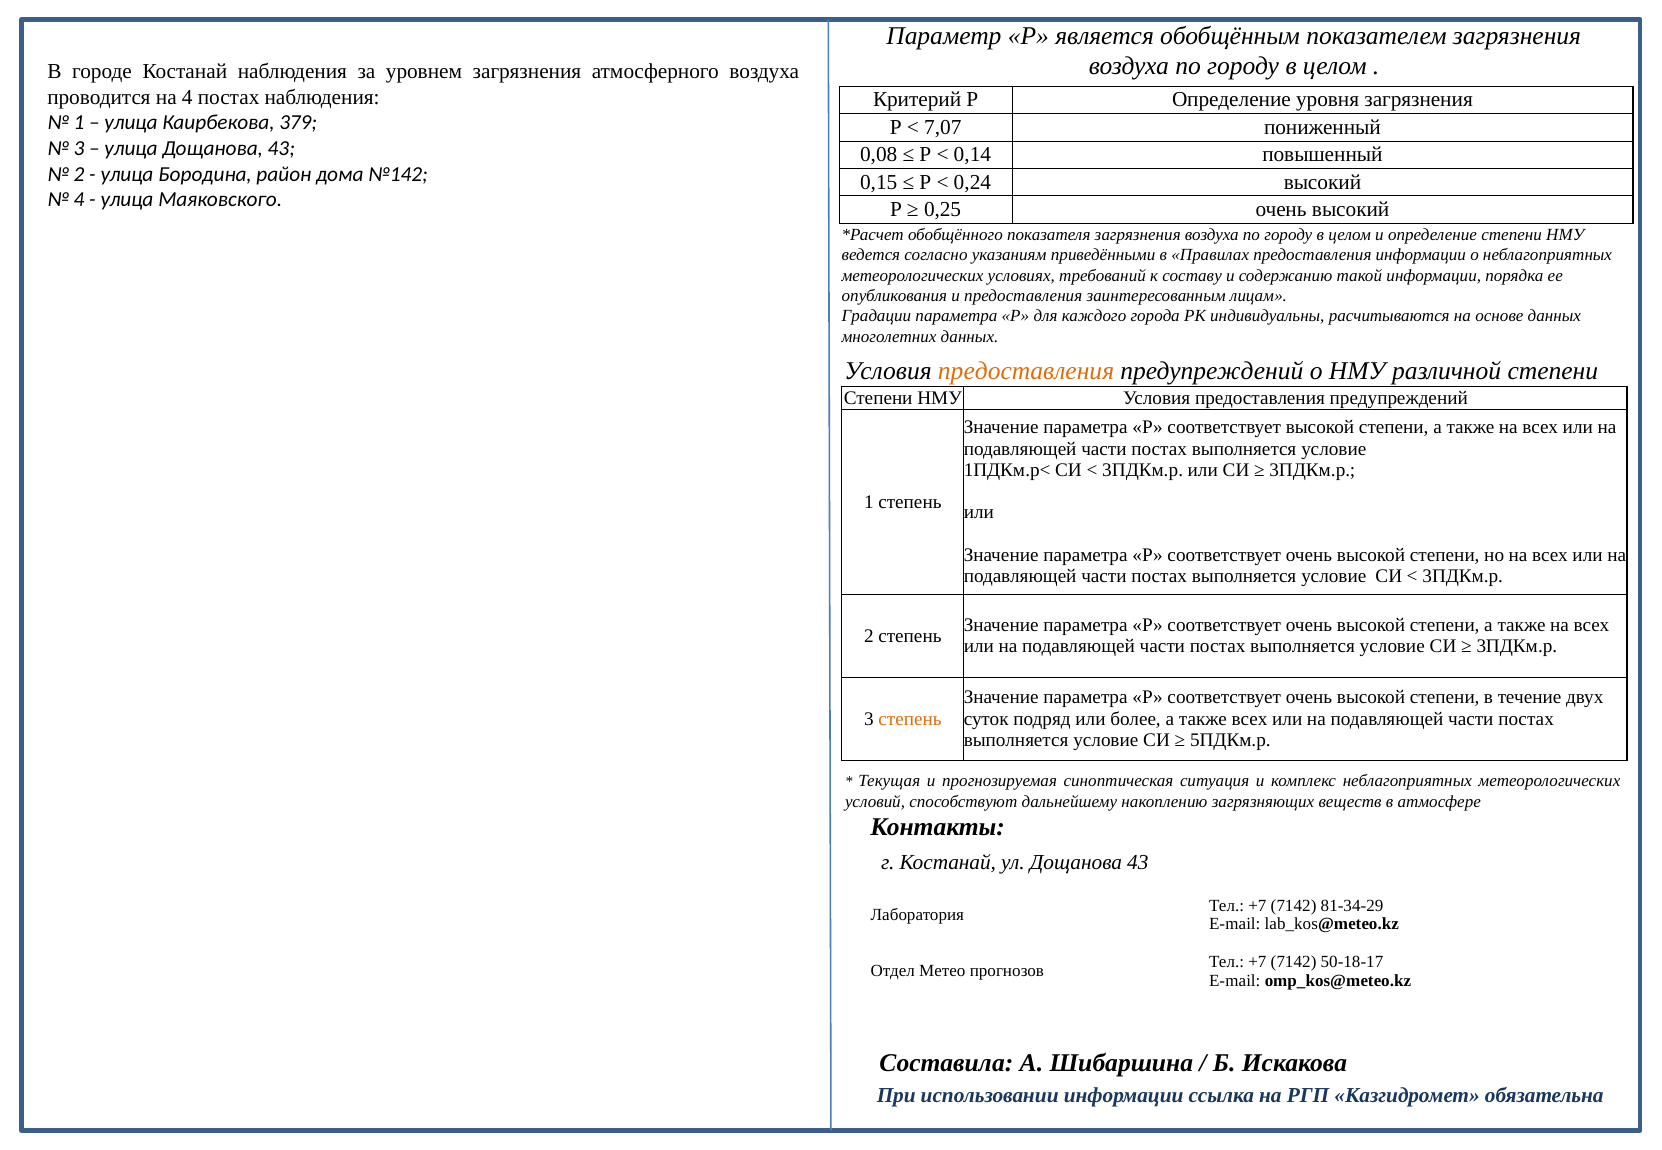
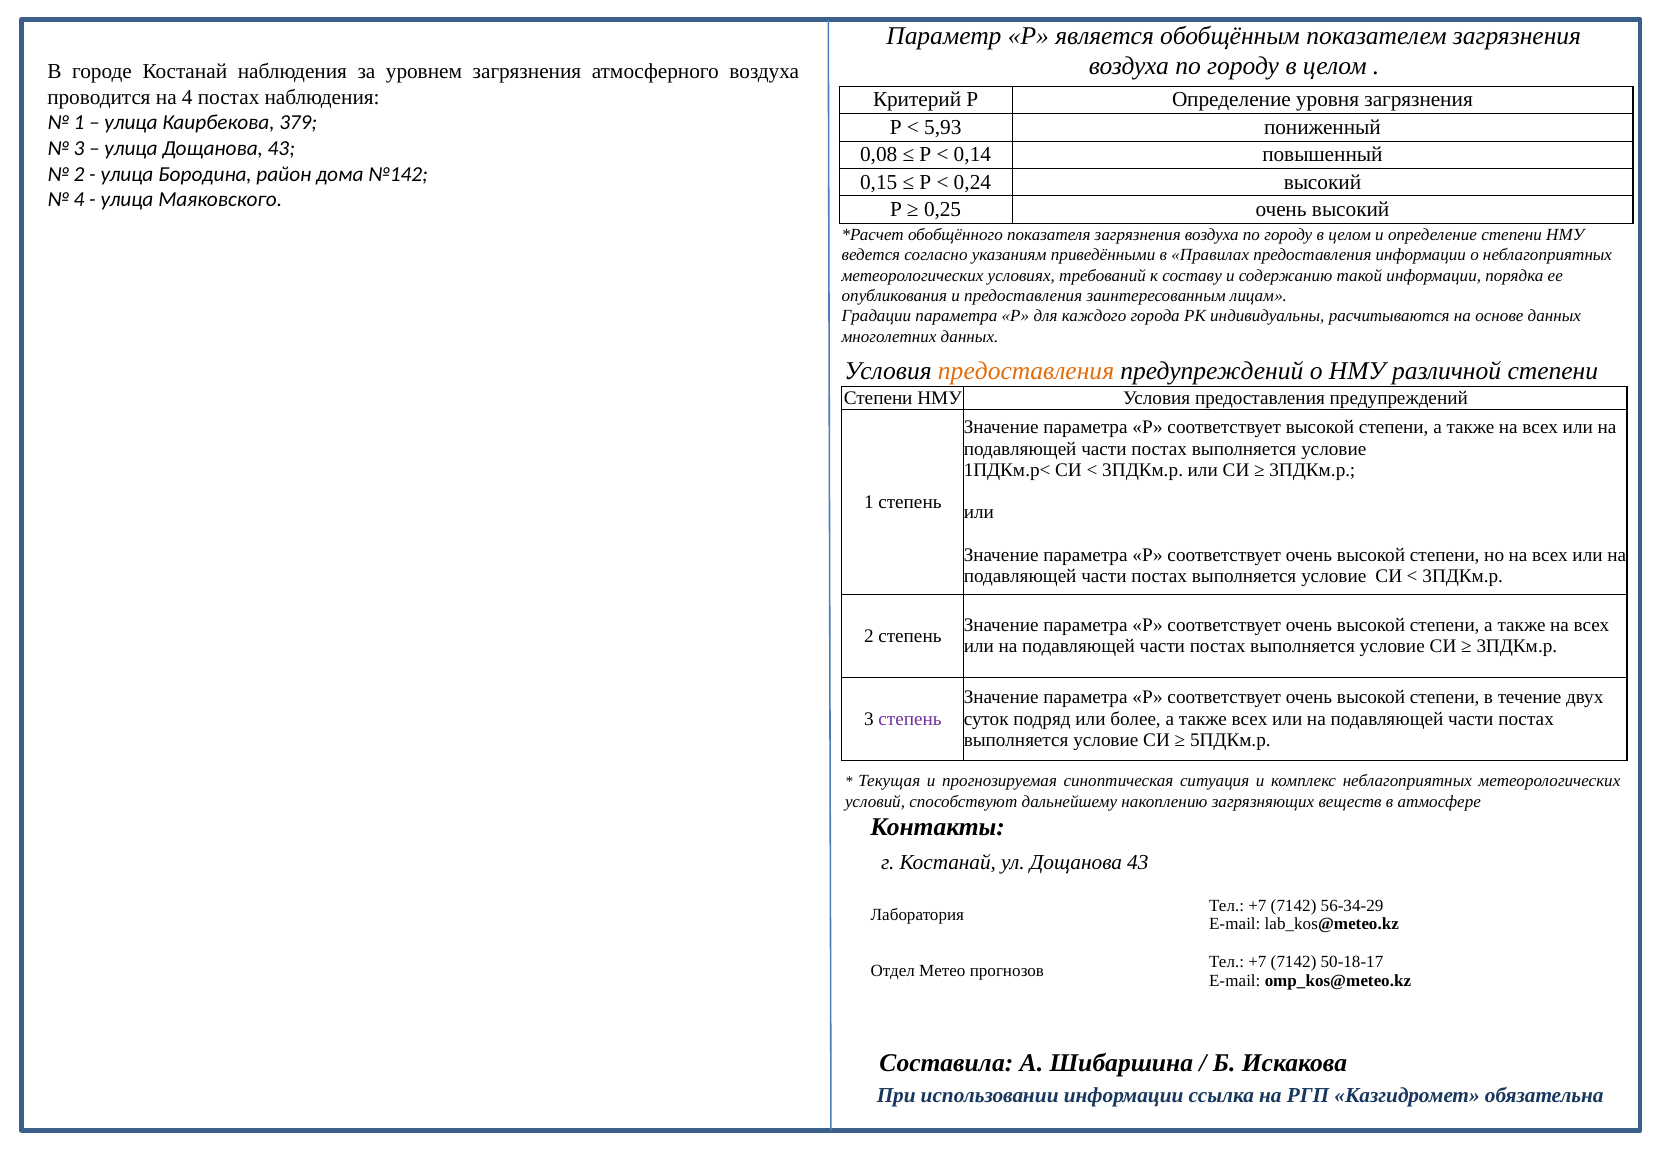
7,07: 7,07 -> 5,93
степень at (910, 719) colour: orange -> purple
81-34-29: 81-34-29 -> 56-34-29
